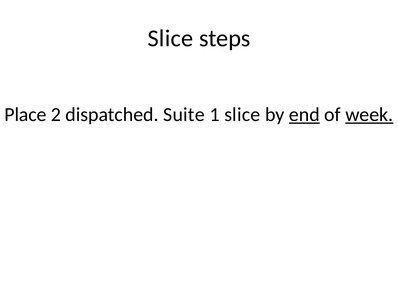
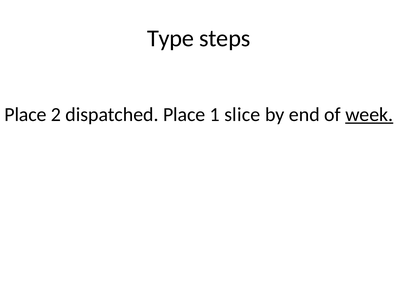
Slice at (170, 39): Slice -> Type
dispatched Suite: Suite -> Place
end underline: present -> none
